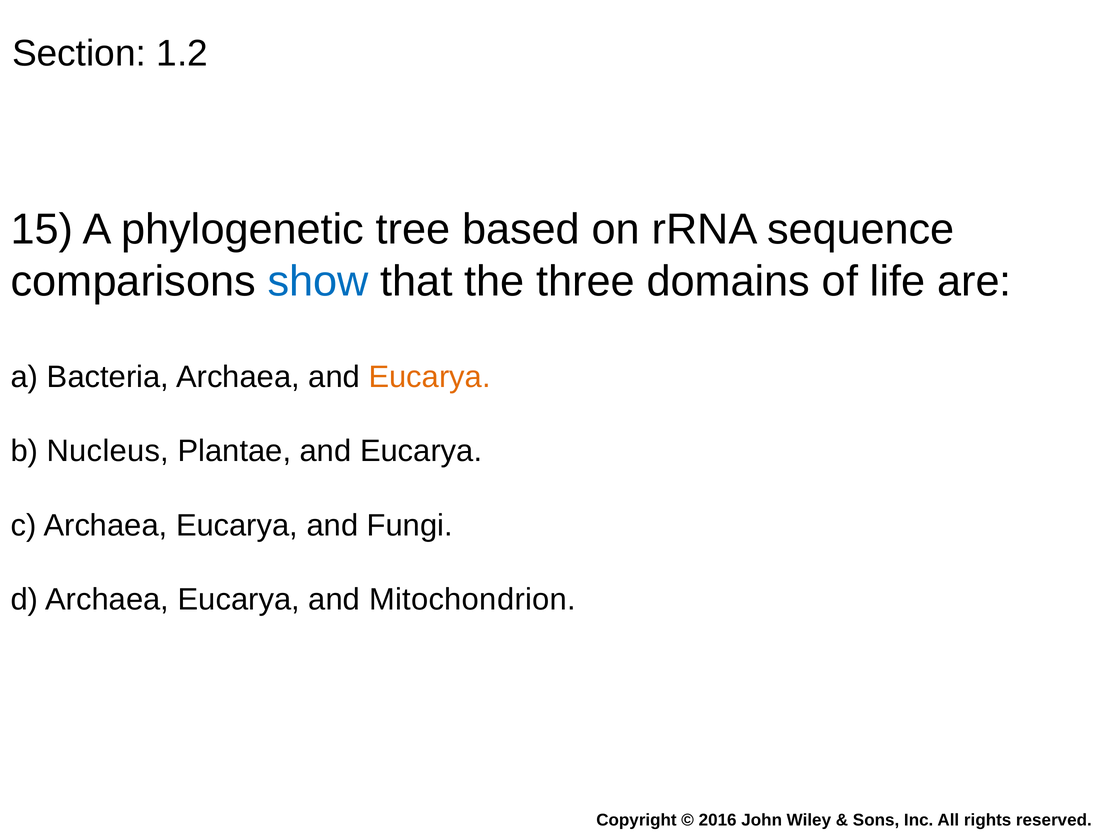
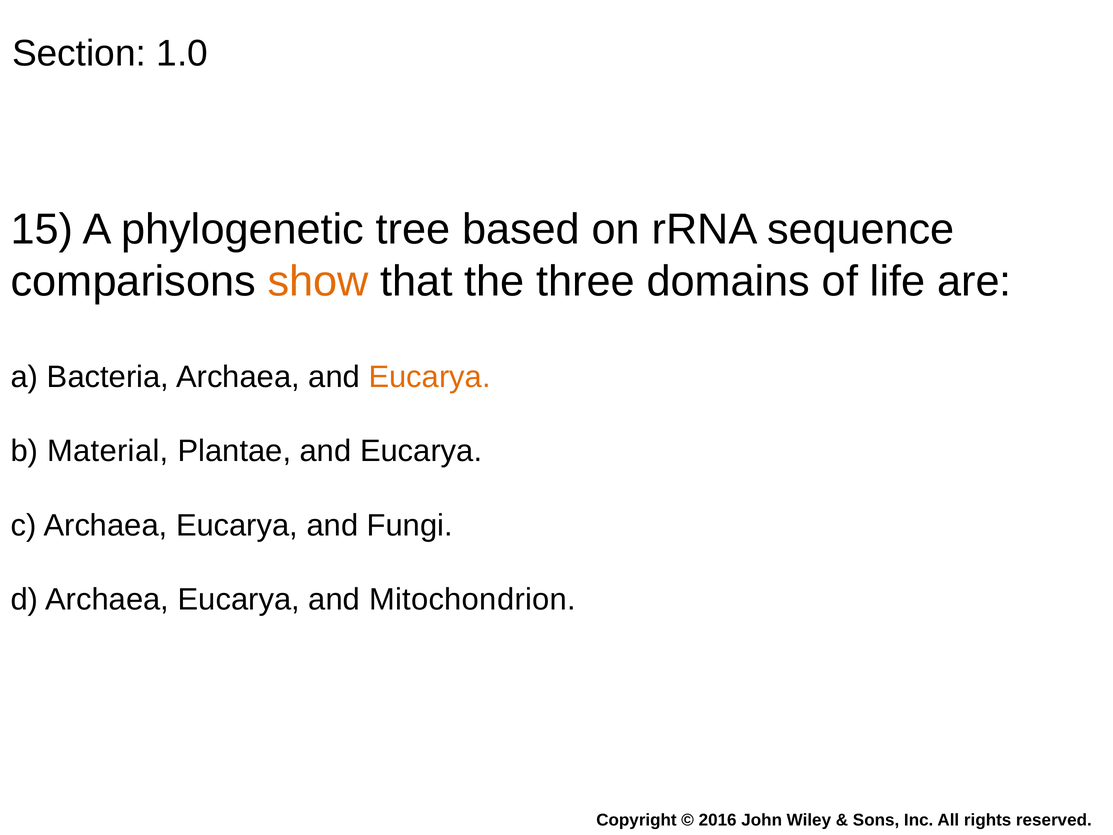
1.2: 1.2 -> 1.0
show colour: blue -> orange
Nucleus: Nucleus -> Material
